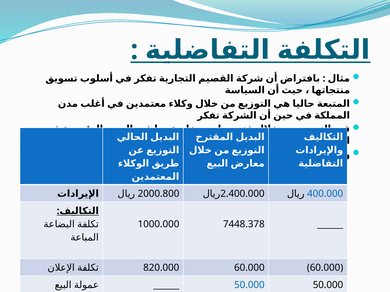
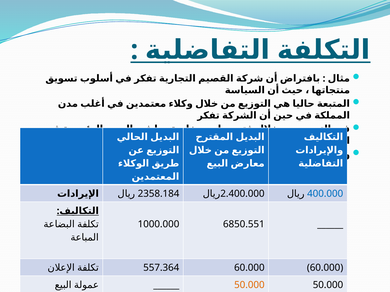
2000.800: 2000.800 -> 2358.184
7448.378: 7448.378 -> 6850.551
820.000: 820.000 -> 557.364
50.000 at (249, 285) colour: blue -> orange
